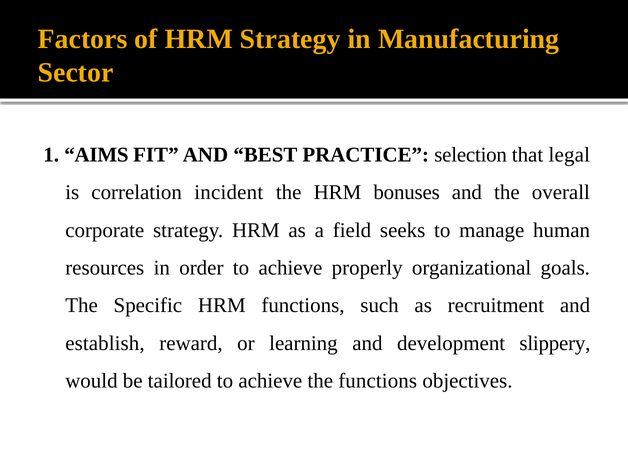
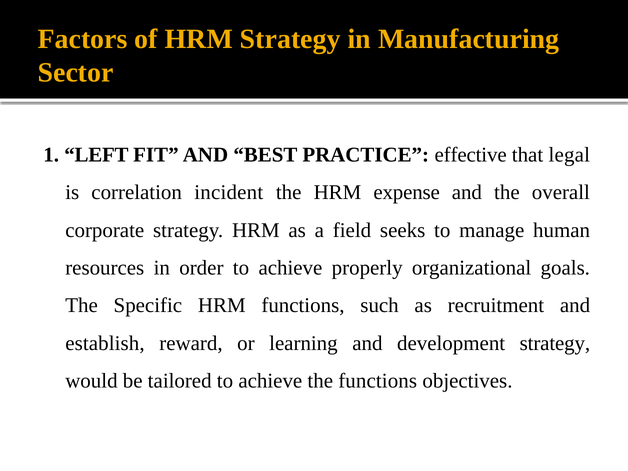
AIMS: AIMS -> LEFT
selection: selection -> effective
bonuses: bonuses -> expense
development slippery: slippery -> strategy
